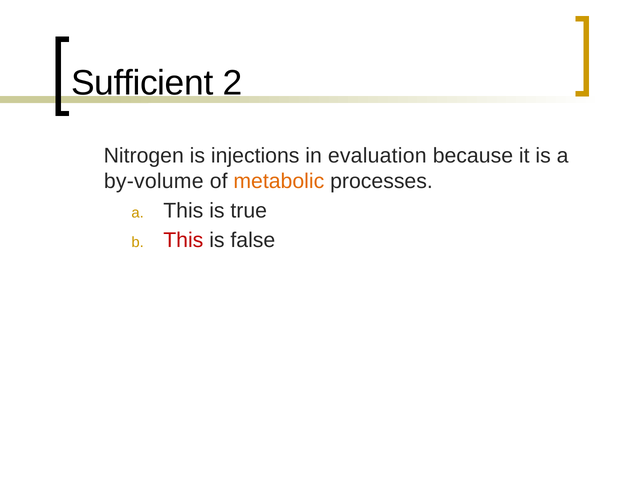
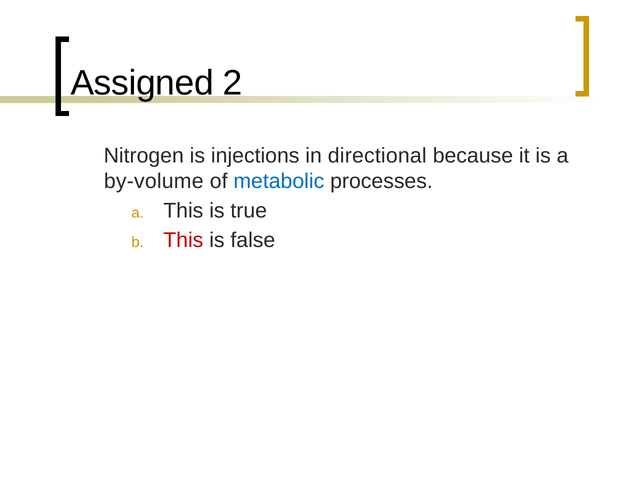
Sufficient: Sufficient -> Assigned
evaluation: evaluation -> directional
metabolic colour: orange -> blue
